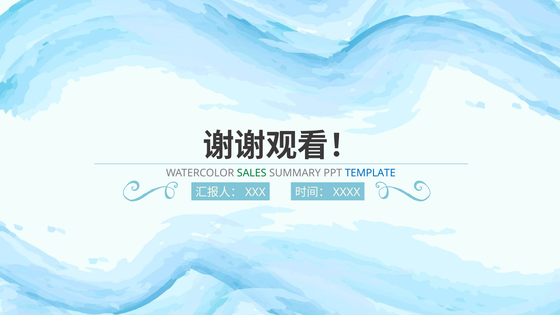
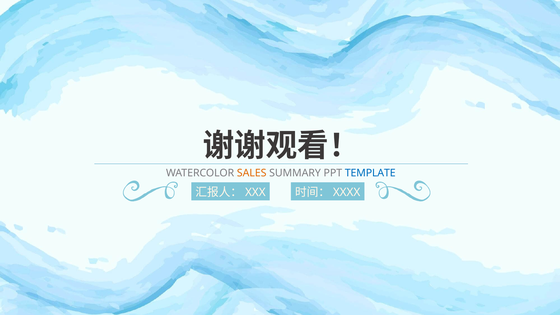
SALES colour: green -> orange
